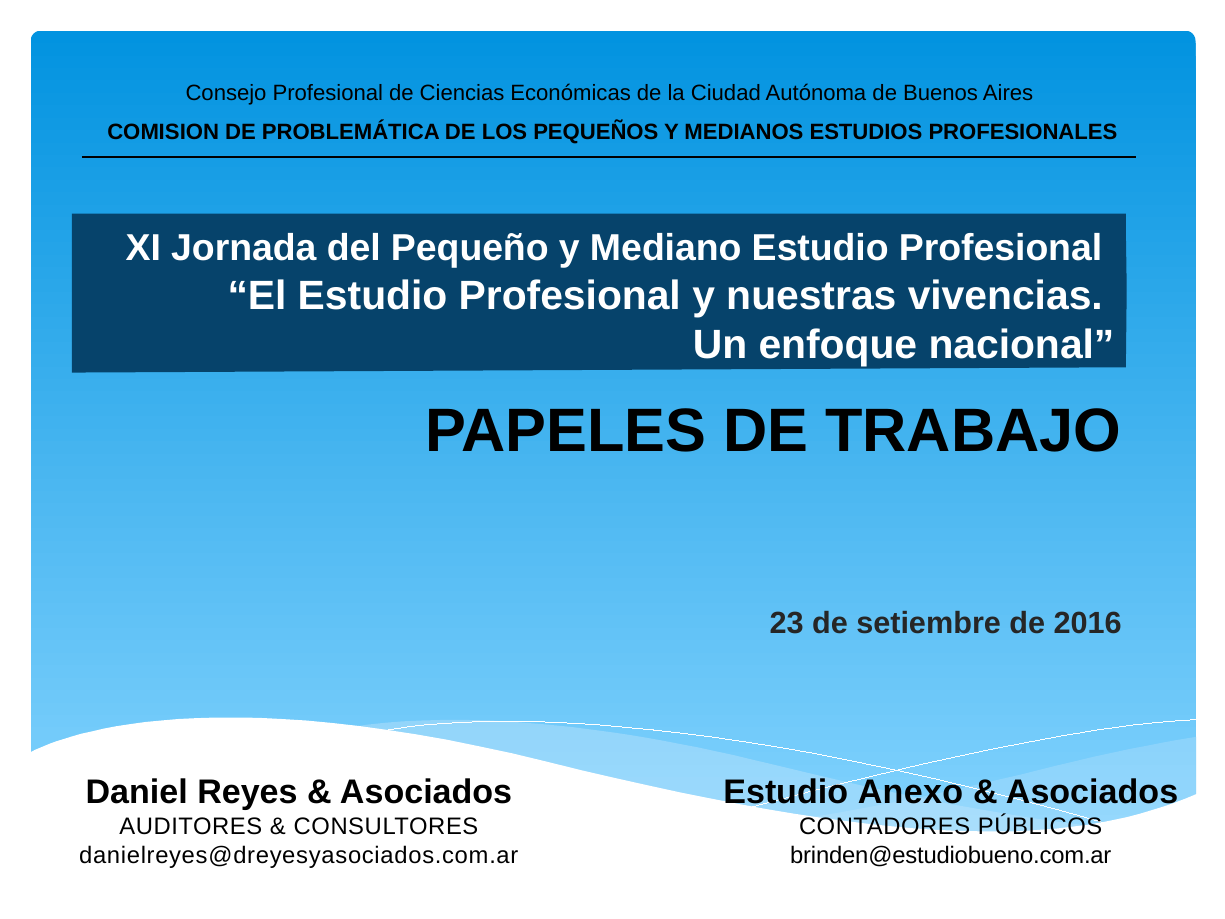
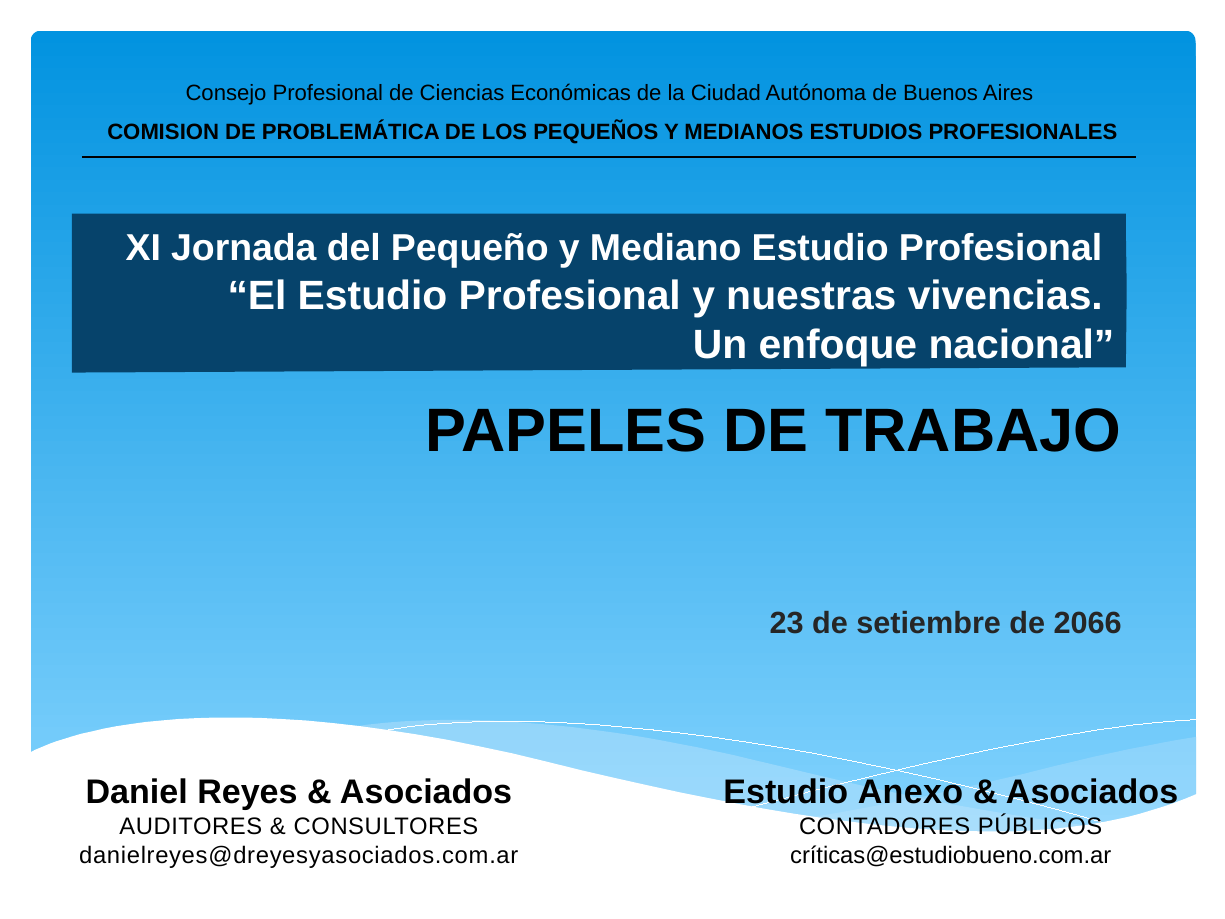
2016: 2016 -> 2066
brinden@estudiobueno.com.ar: brinden@estudiobueno.com.ar -> críticas@estudiobueno.com.ar
